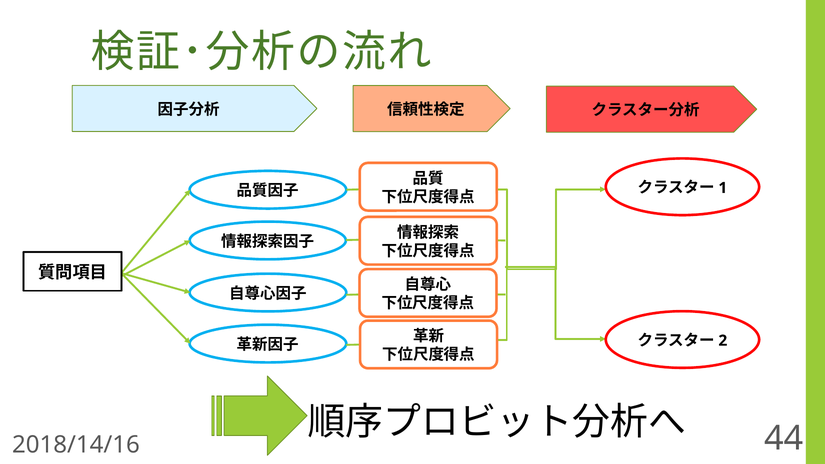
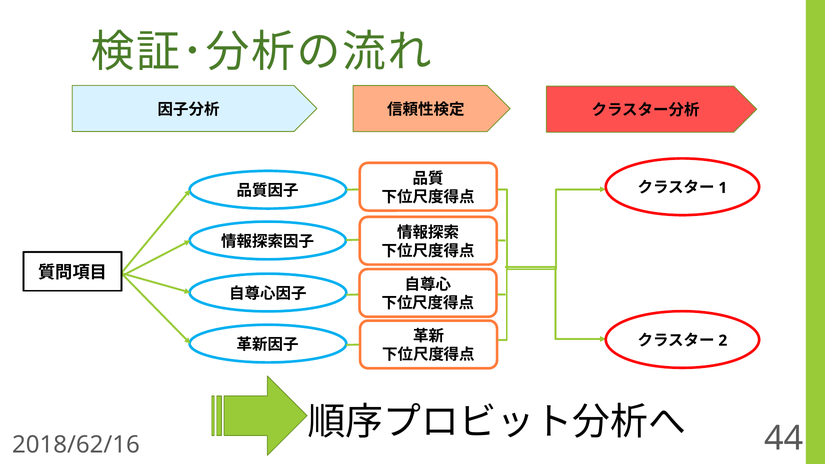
2018/14/16: 2018/14/16 -> 2018/62/16
